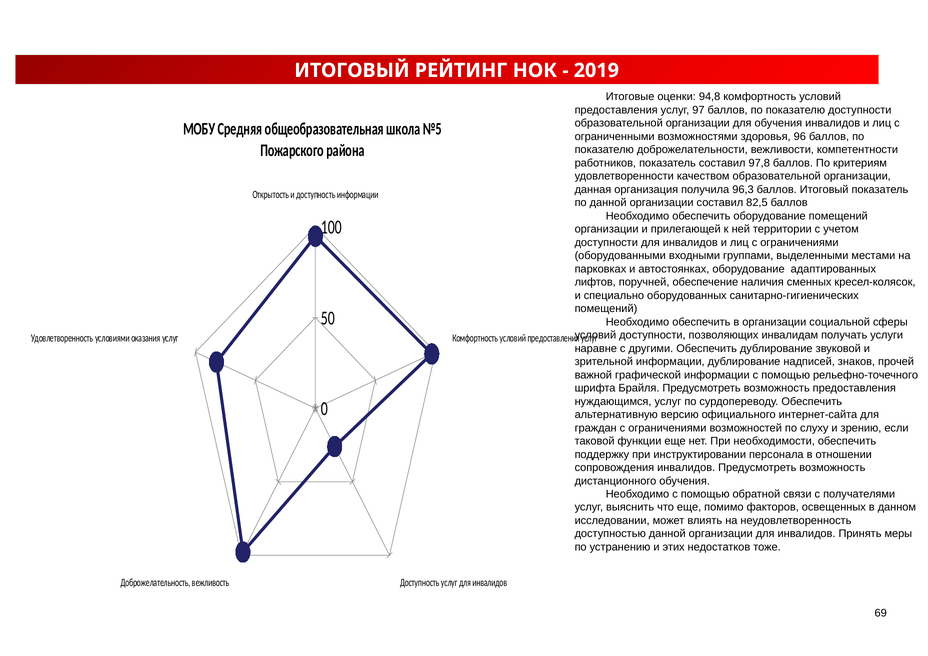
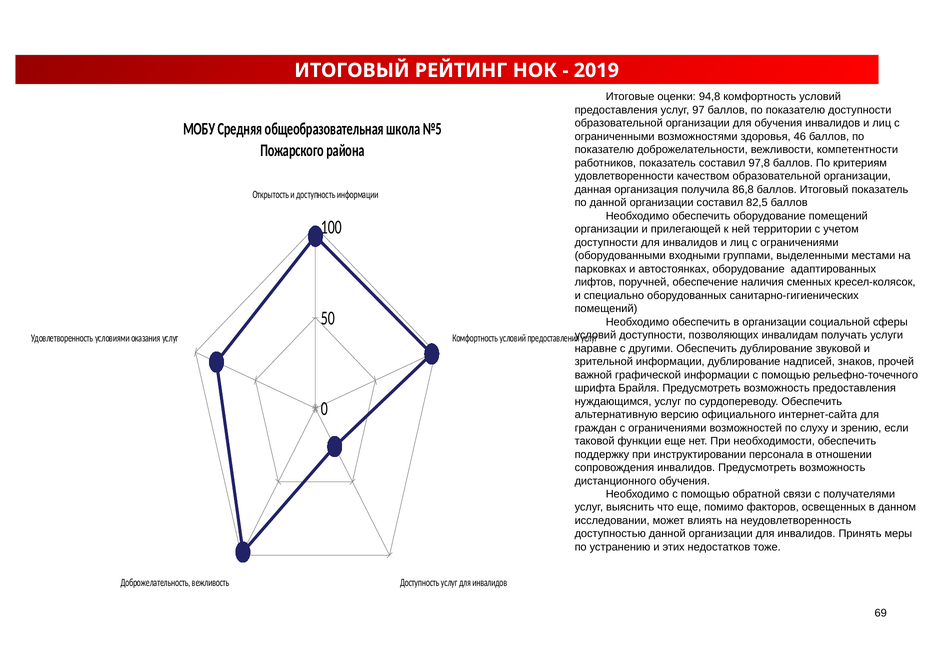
96: 96 -> 46
96,3: 96,3 -> 86,8
